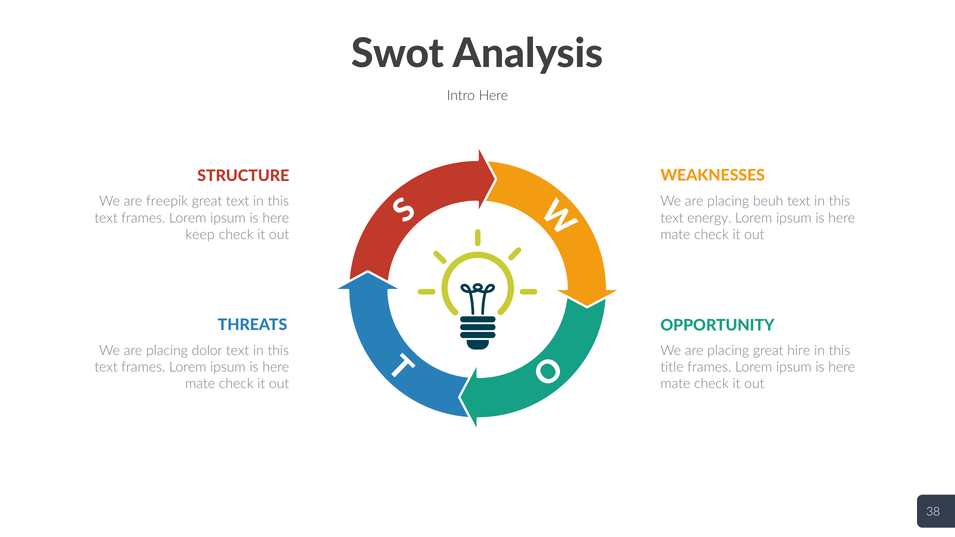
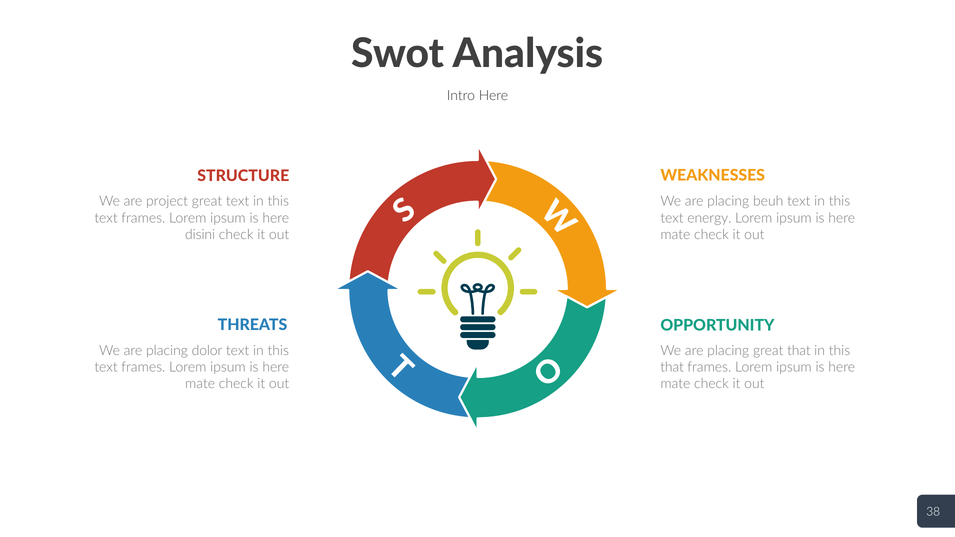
freepik: freepik -> project
keep: keep -> disini
great hire: hire -> that
title at (672, 367): title -> that
